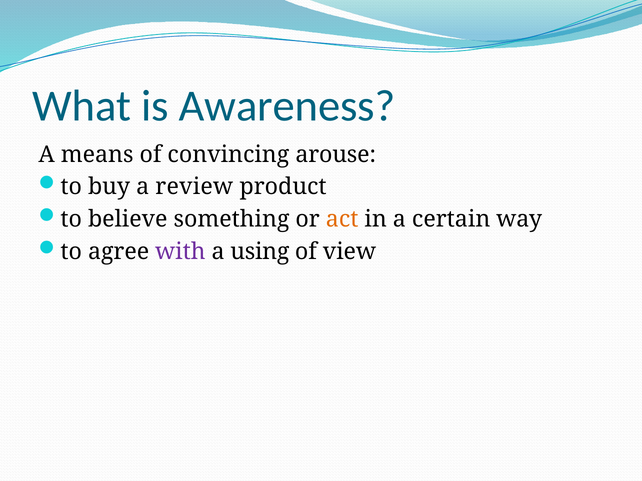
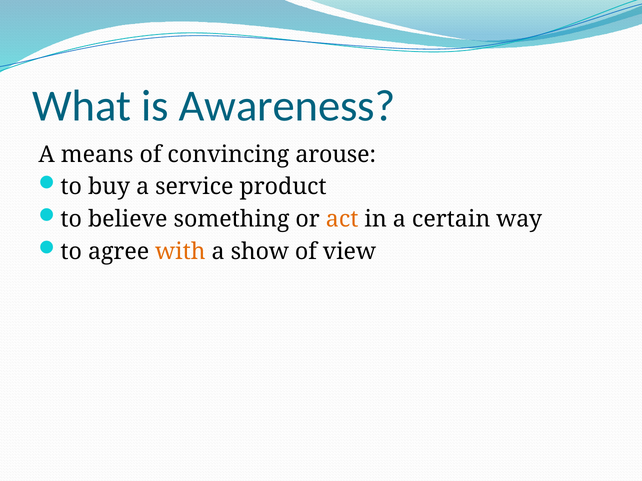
review: review -> service
with colour: purple -> orange
using: using -> show
